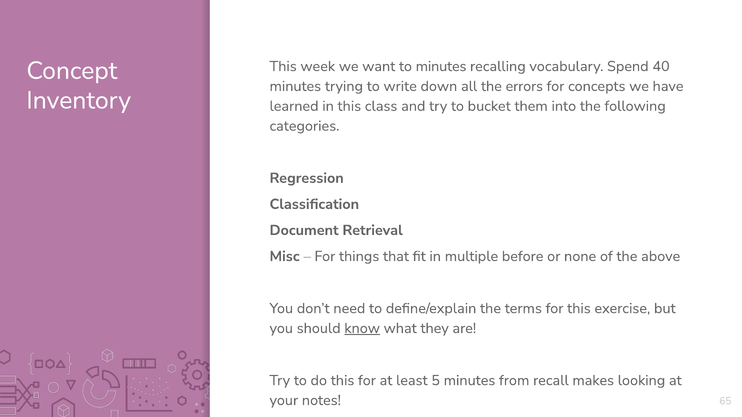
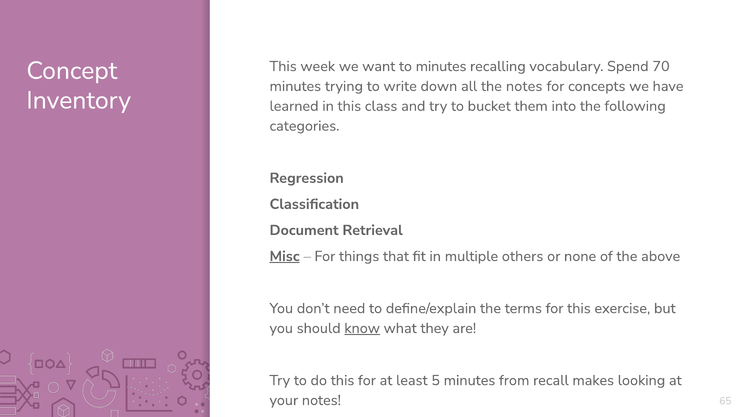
40: 40 -> 70
the errors: errors -> notes
Misc underline: none -> present
before: before -> others
